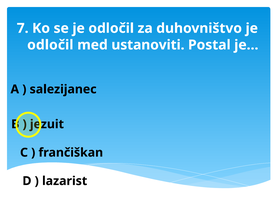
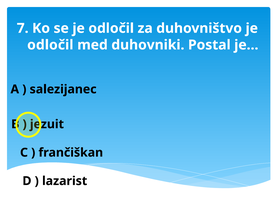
ustanoviti: ustanoviti -> duhovniki
